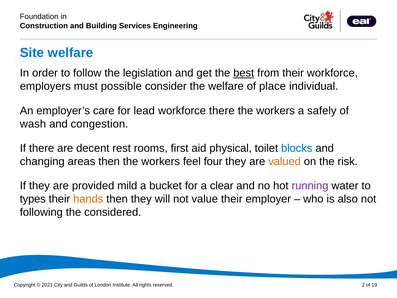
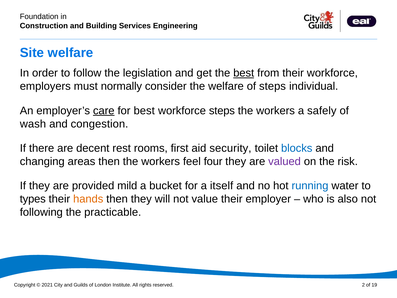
possible: possible -> normally
of place: place -> steps
care underline: none -> present
for lead: lead -> best
workforce there: there -> steps
physical: physical -> security
valued colour: orange -> purple
clear: clear -> itself
running colour: purple -> blue
considered: considered -> practicable
